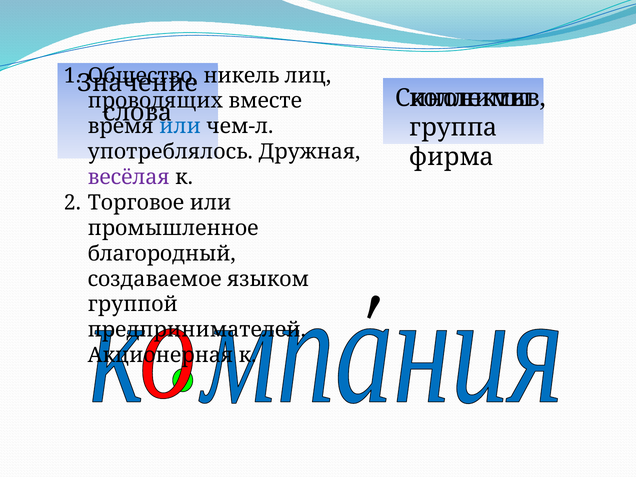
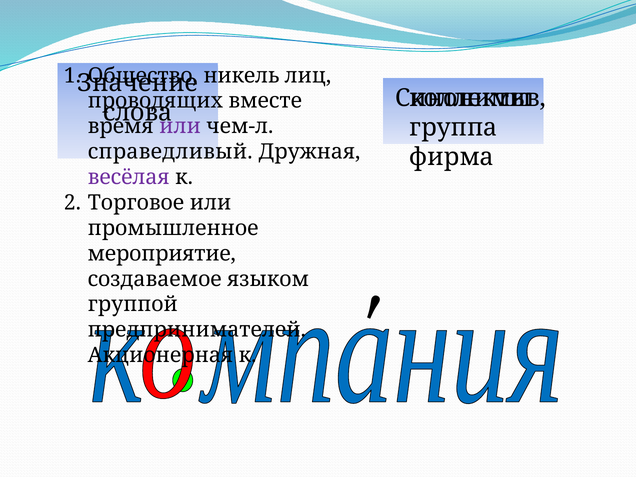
или at (180, 126) colour: blue -> purple
употреблялось: употреблялось -> справедливый
благородный: благородный -> мероприятие
